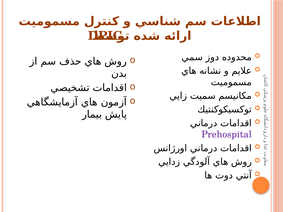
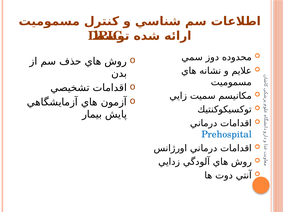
Prehospital colour: purple -> blue
